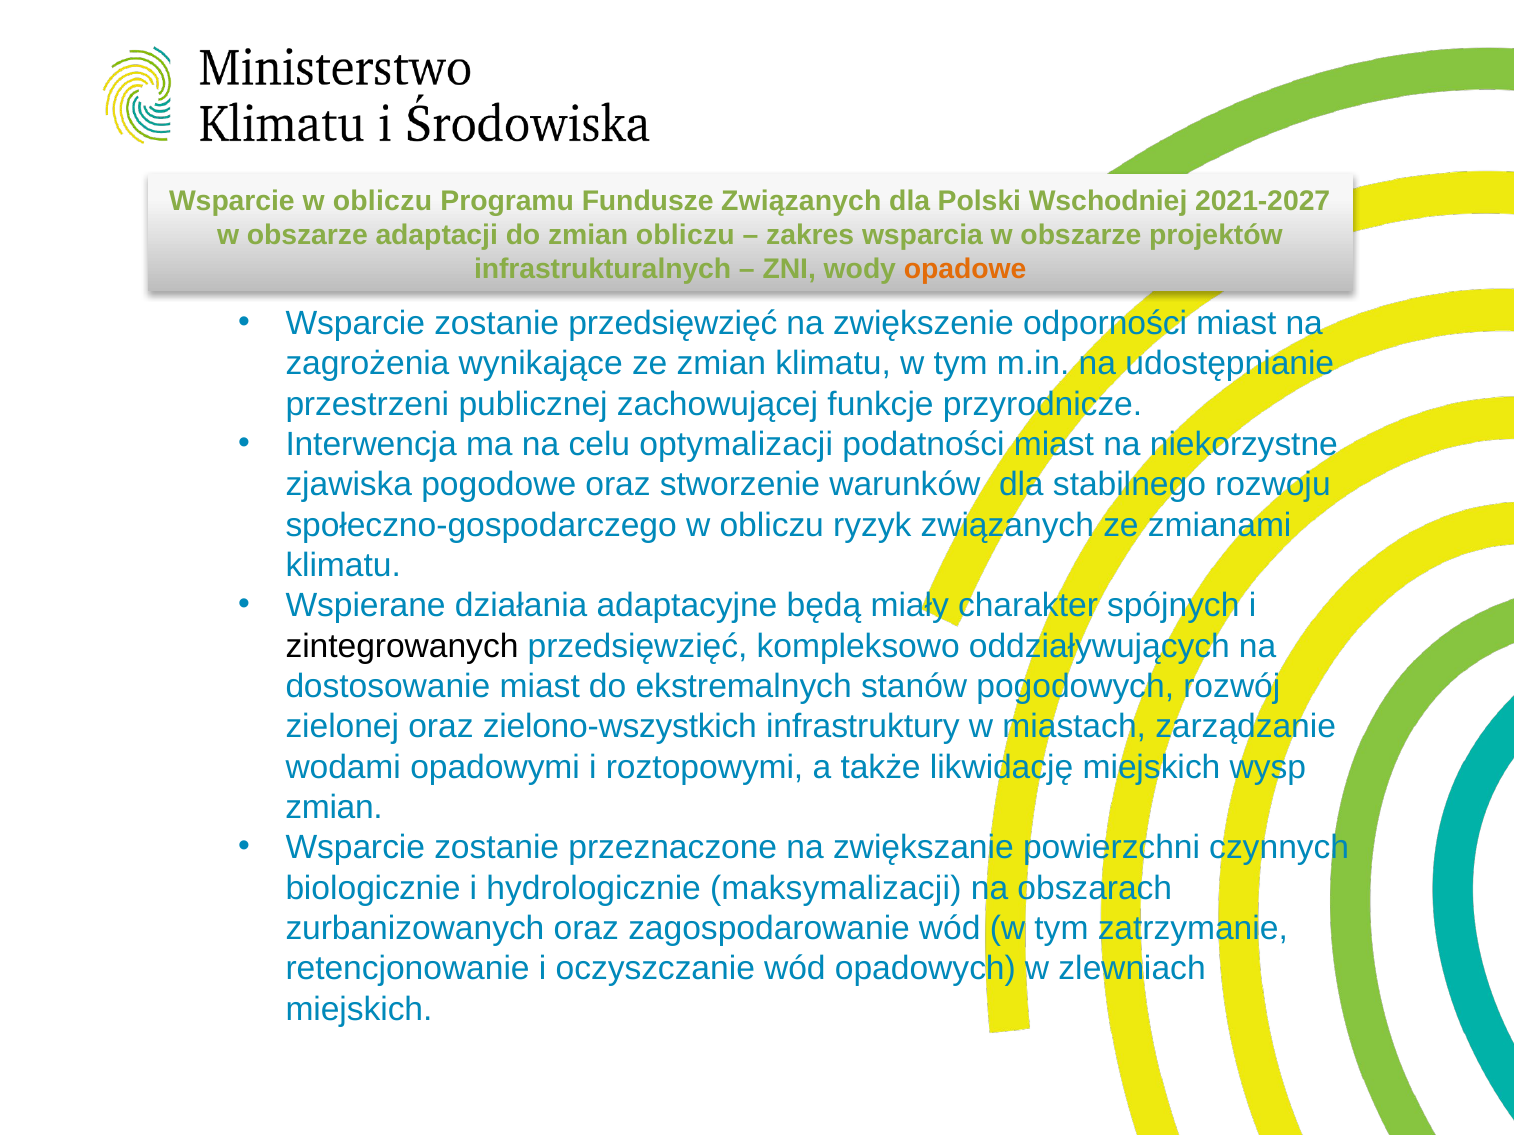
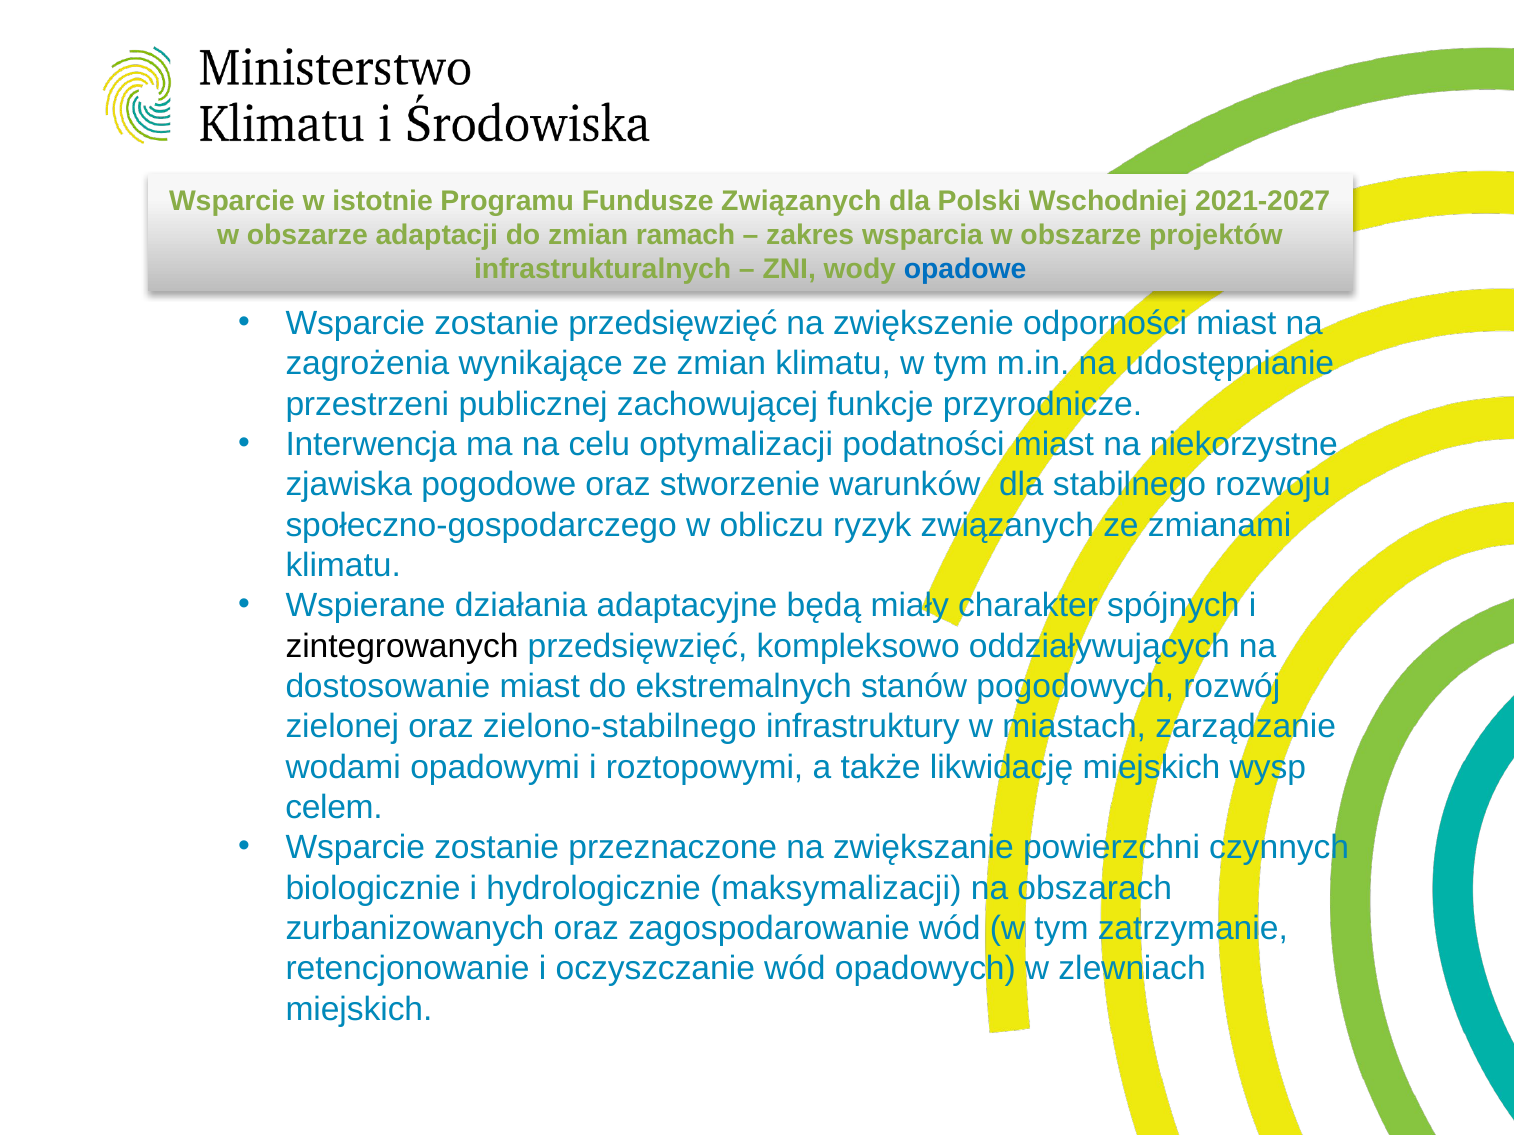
Wsparcie w obliczu: obliczu -> istotnie
zmian obliczu: obliczu -> ramach
opadowe colour: orange -> blue
zielono-wszystkich: zielono-wszystkich -> zielono-stabilnego
zmian at (334, 808): zmian -> celem
